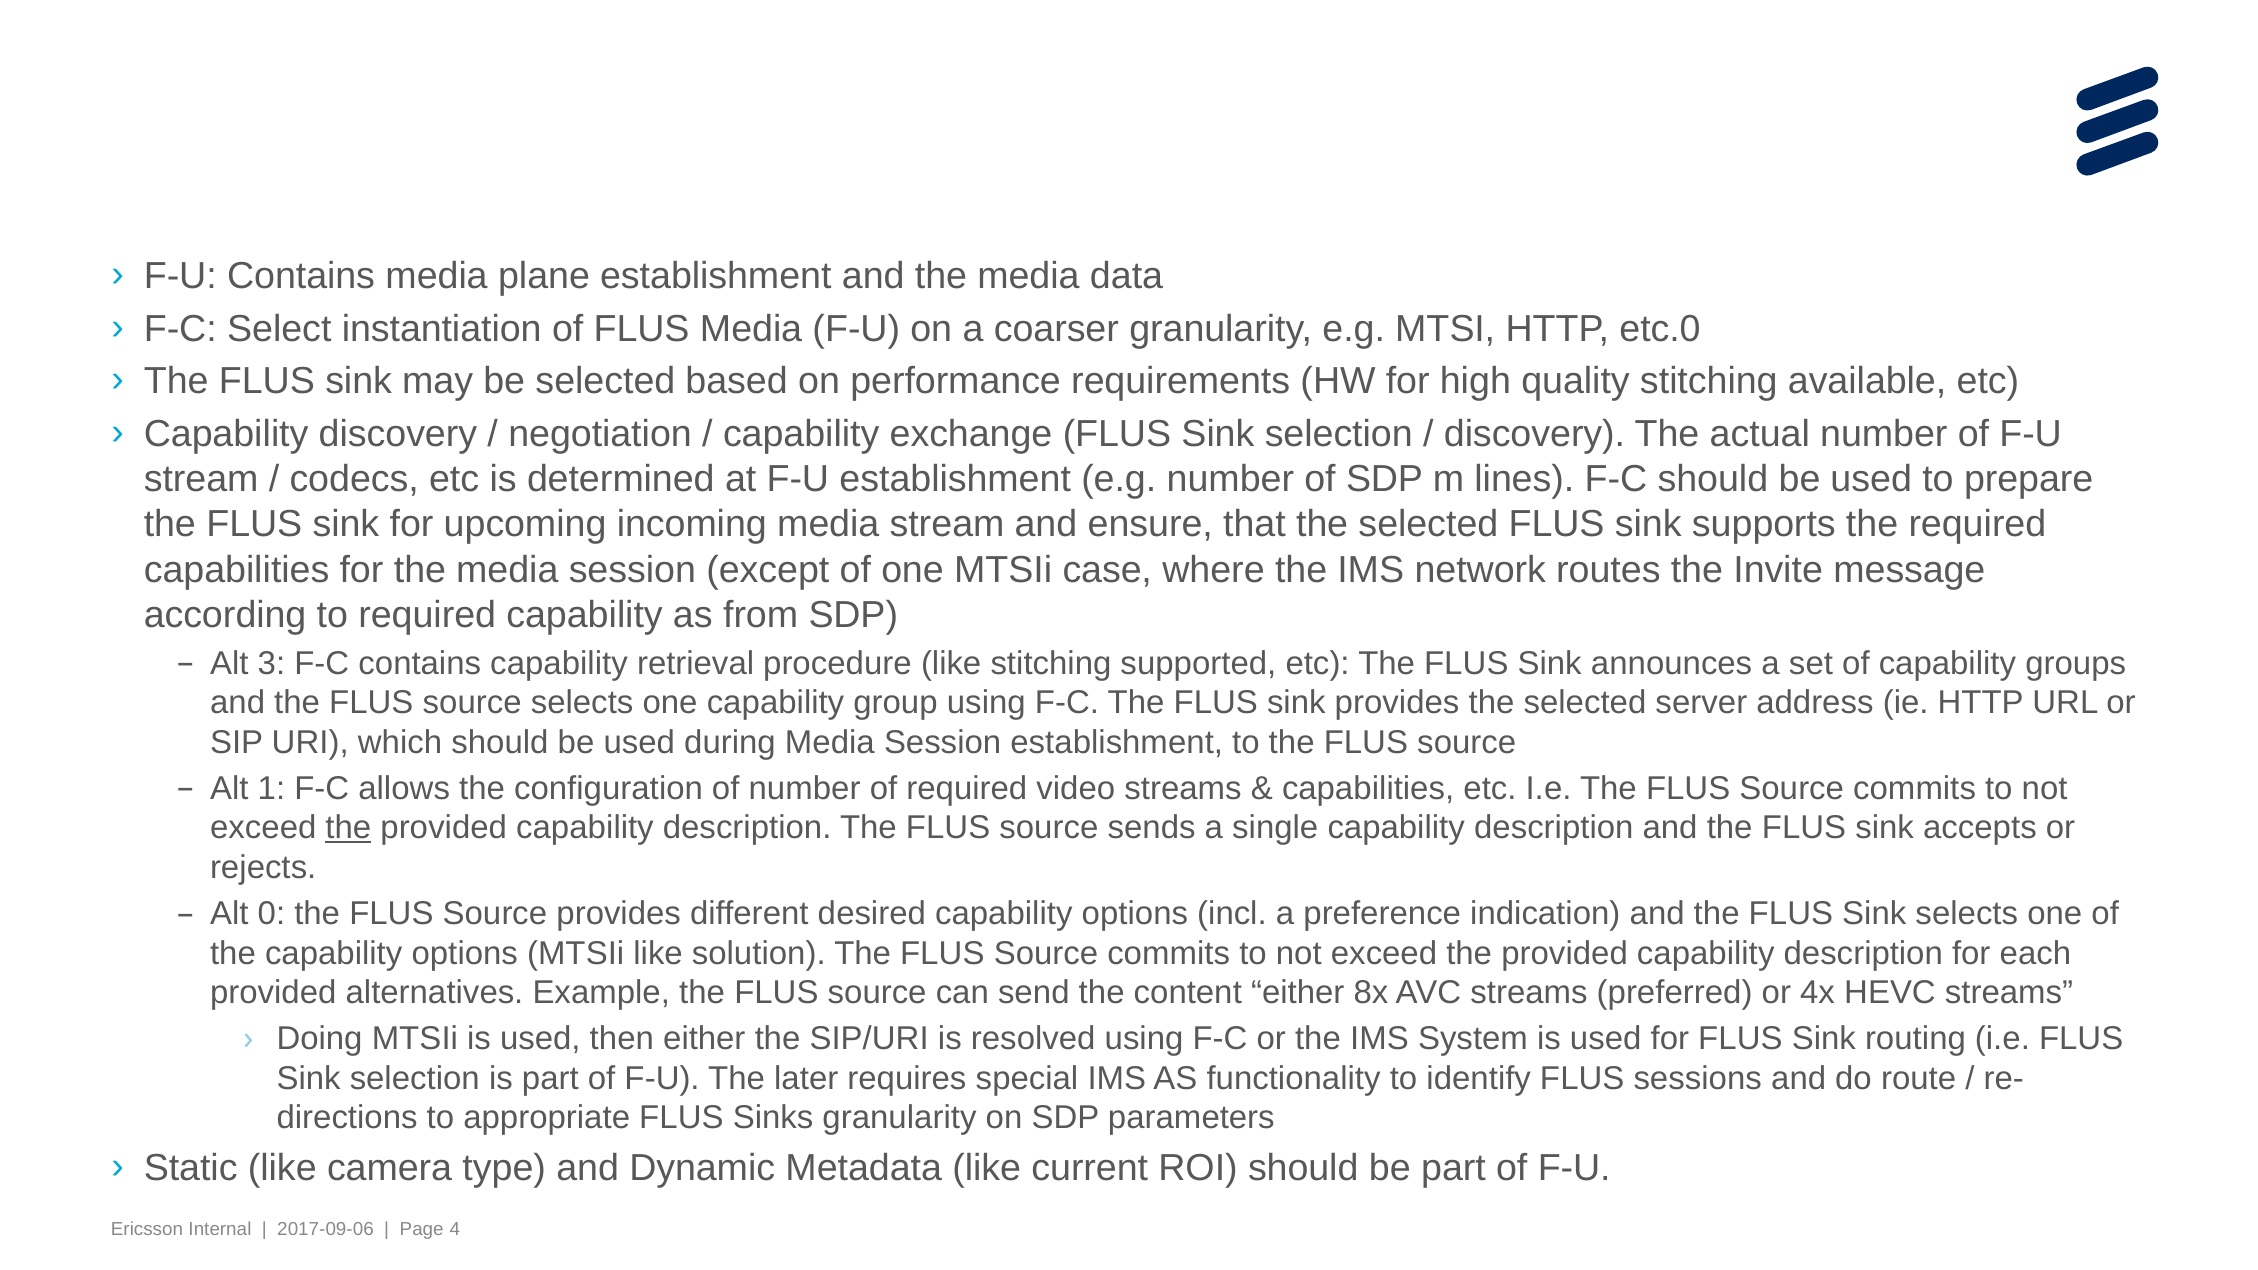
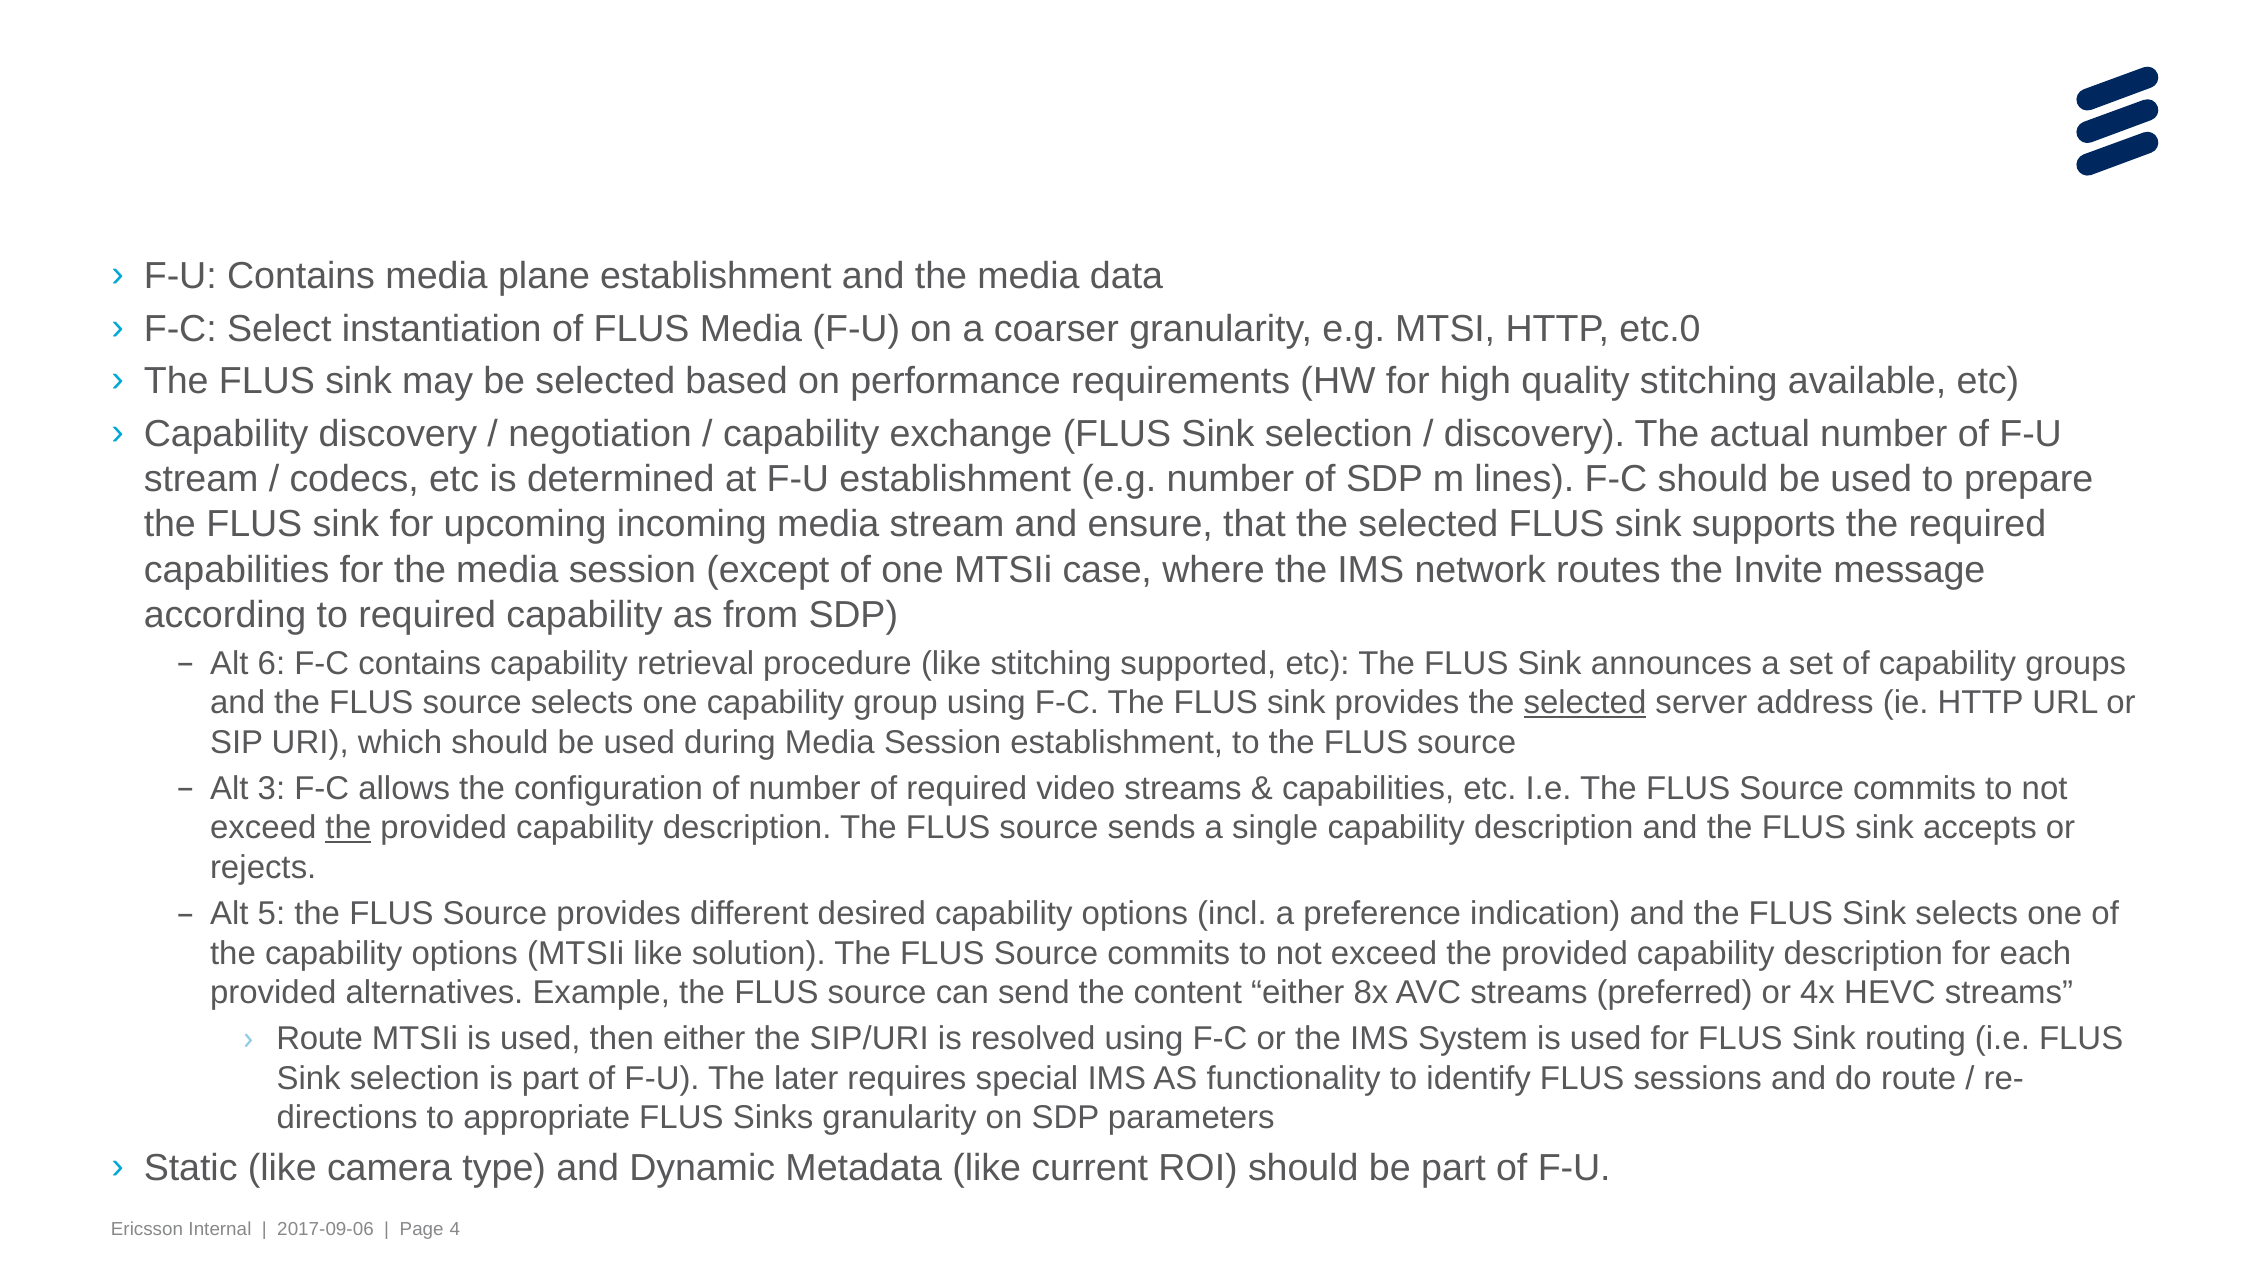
3: 3 -> 6
selected at (1585, 703) underline: none -> present
1: 1 -> 3
0: 0 -> 5
Doing at (320, 1039): Doing -> Route
